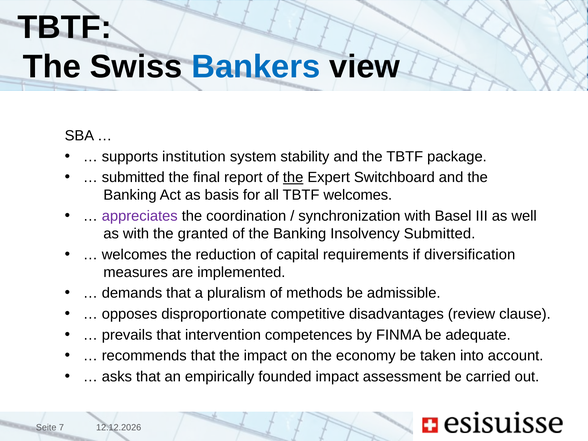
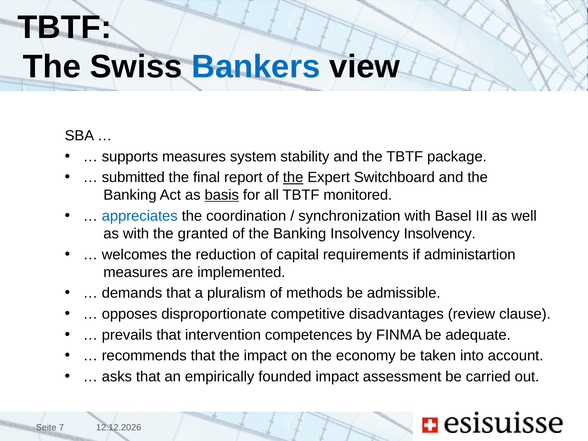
supports institution: institution -> measures
basis underline: none -> present
TBTF welcomes: welcomes -> monitored
appreciates colour: purple -> blue
Insolvency Submitted: Submitted -> Insolvency
diversification: diversification -> administartion
